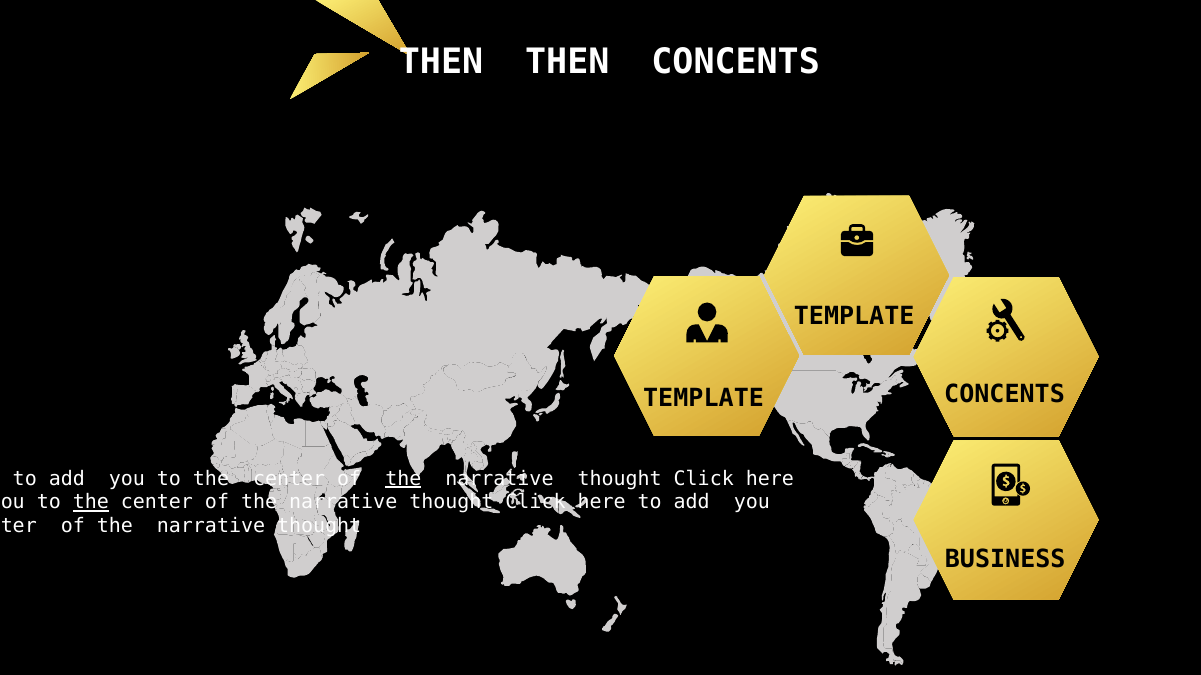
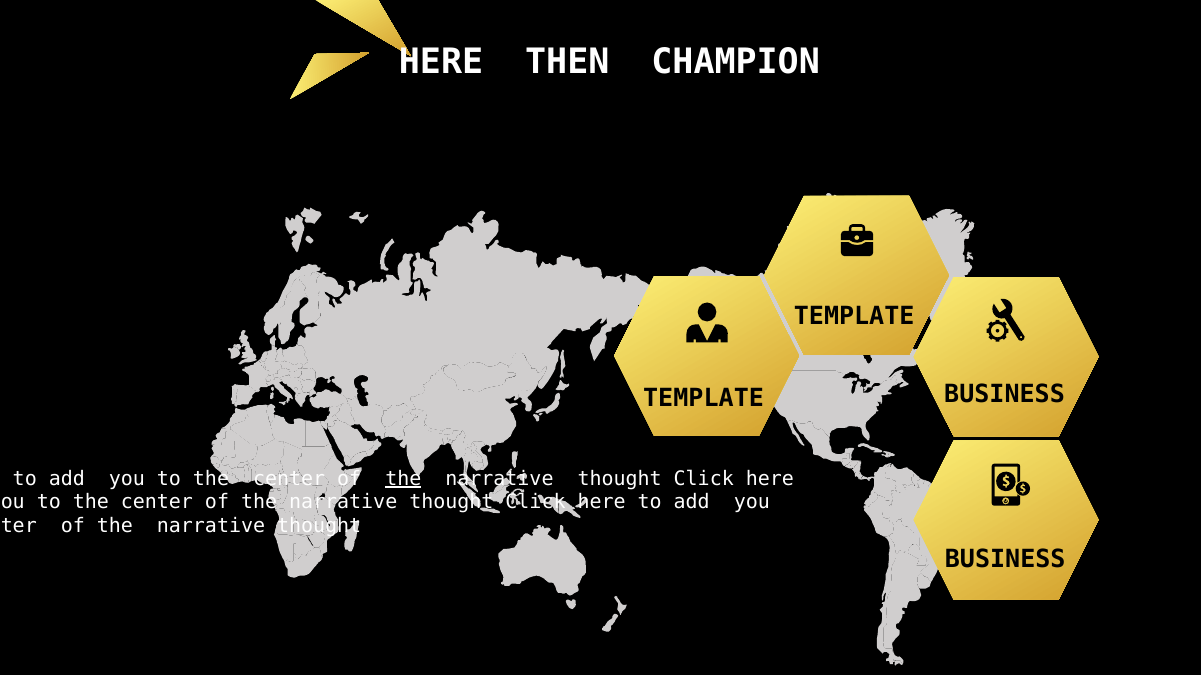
THEN at (441, 62): THEN -> HERE
THEN CONCENTS: CONCENTS -> CHAMPION
CONCENTS at (1005, 395): CONCENTS -> BUSINESS
the at (91, 503) underline: present -> none
